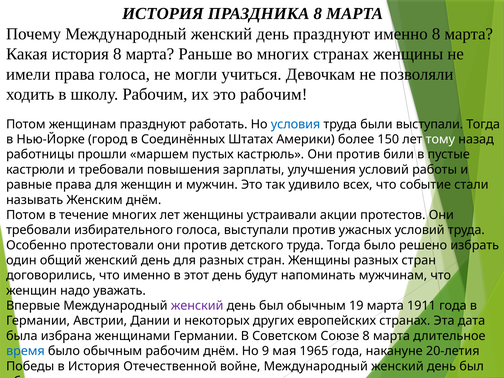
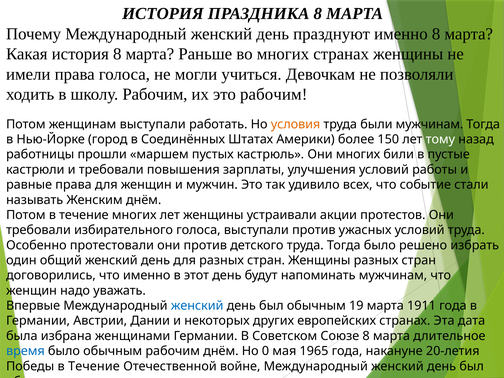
женщинам празднуют: празднуют -> выступали
условия colour: blue -> orange
были выступали: выступали -> мужчинам
кастрюль Они против: против -> многих
женский at (197, 306) colour: purple -> blue
9: 9 -> 0
Победы в История: История -> Течение
